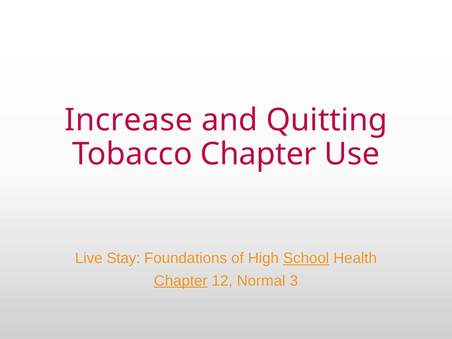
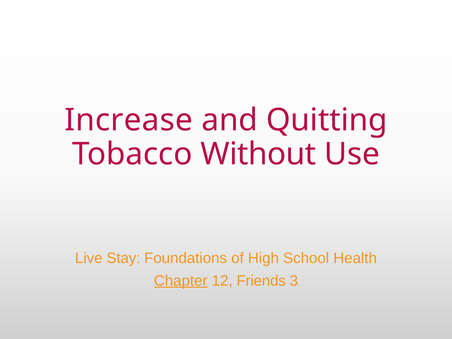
Tobacco Chapter: Chapter -> Without
School underline: present -> none
Normal: Normal -> Friends
